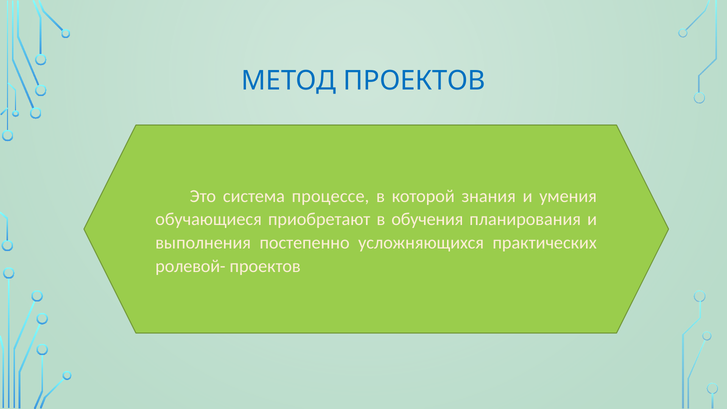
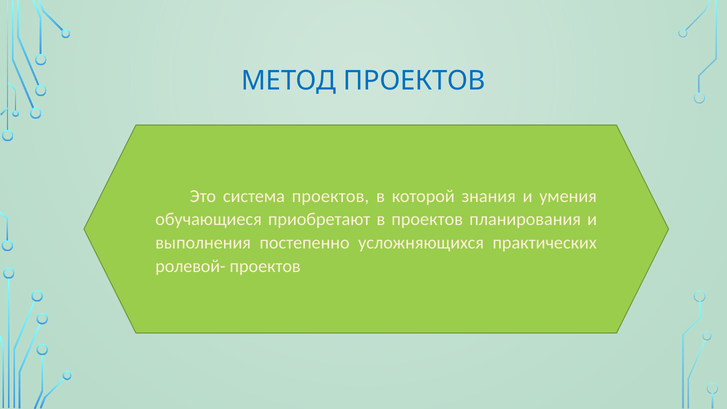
система процессе: процессе -> проектов
в обучения: обучения -> проектов
